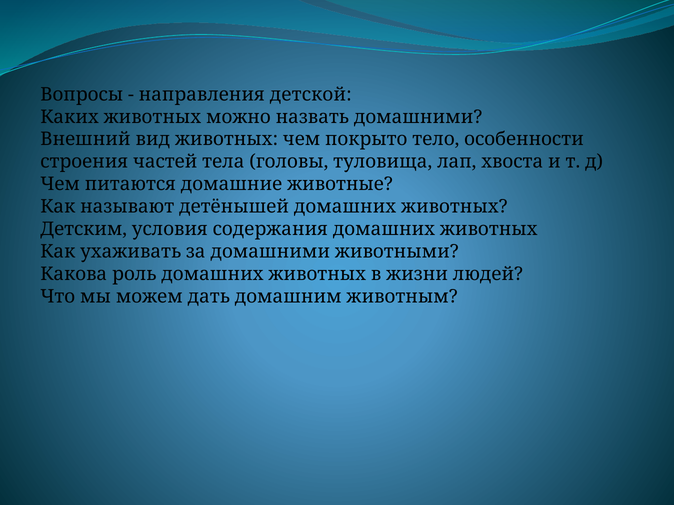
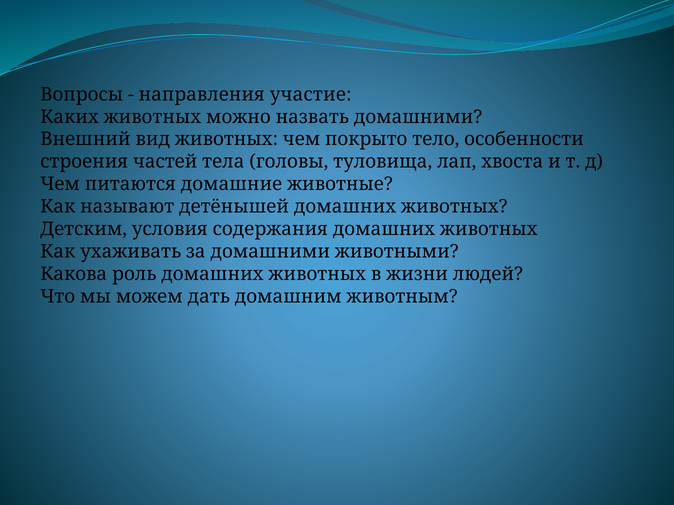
детской: детской -> участие
